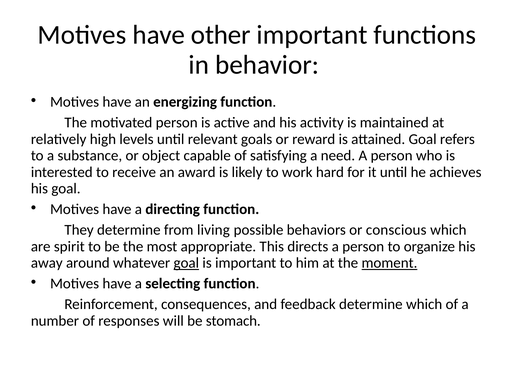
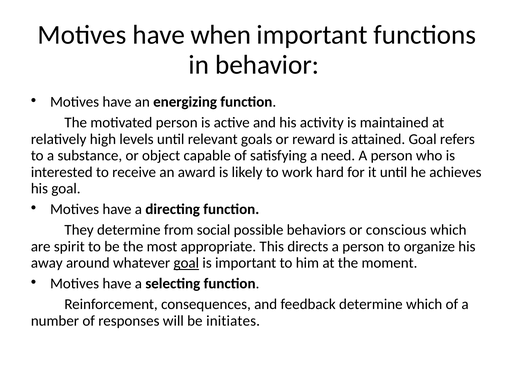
other: other -> when
living: living -> social
moment underline: present -> none
stomach: stomach -> initiates
